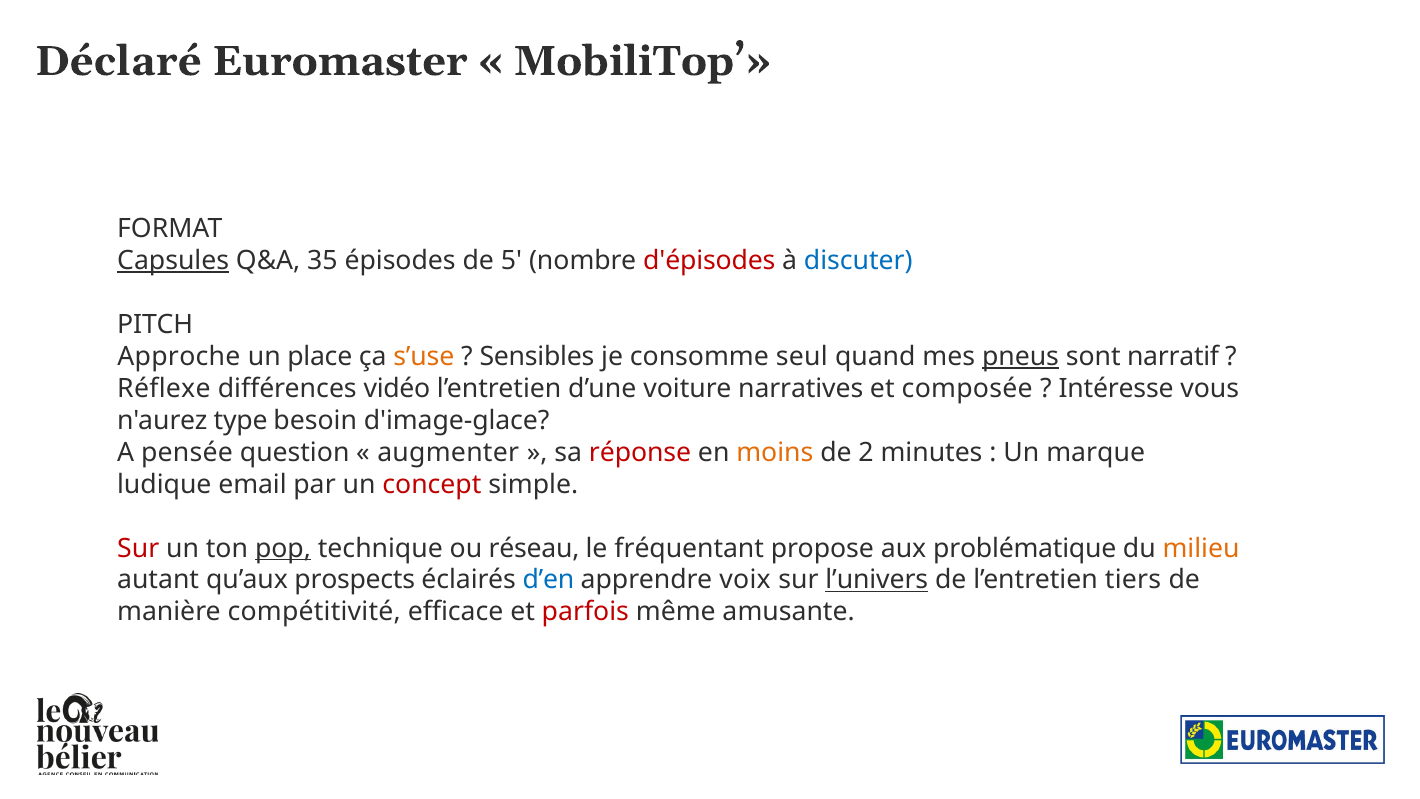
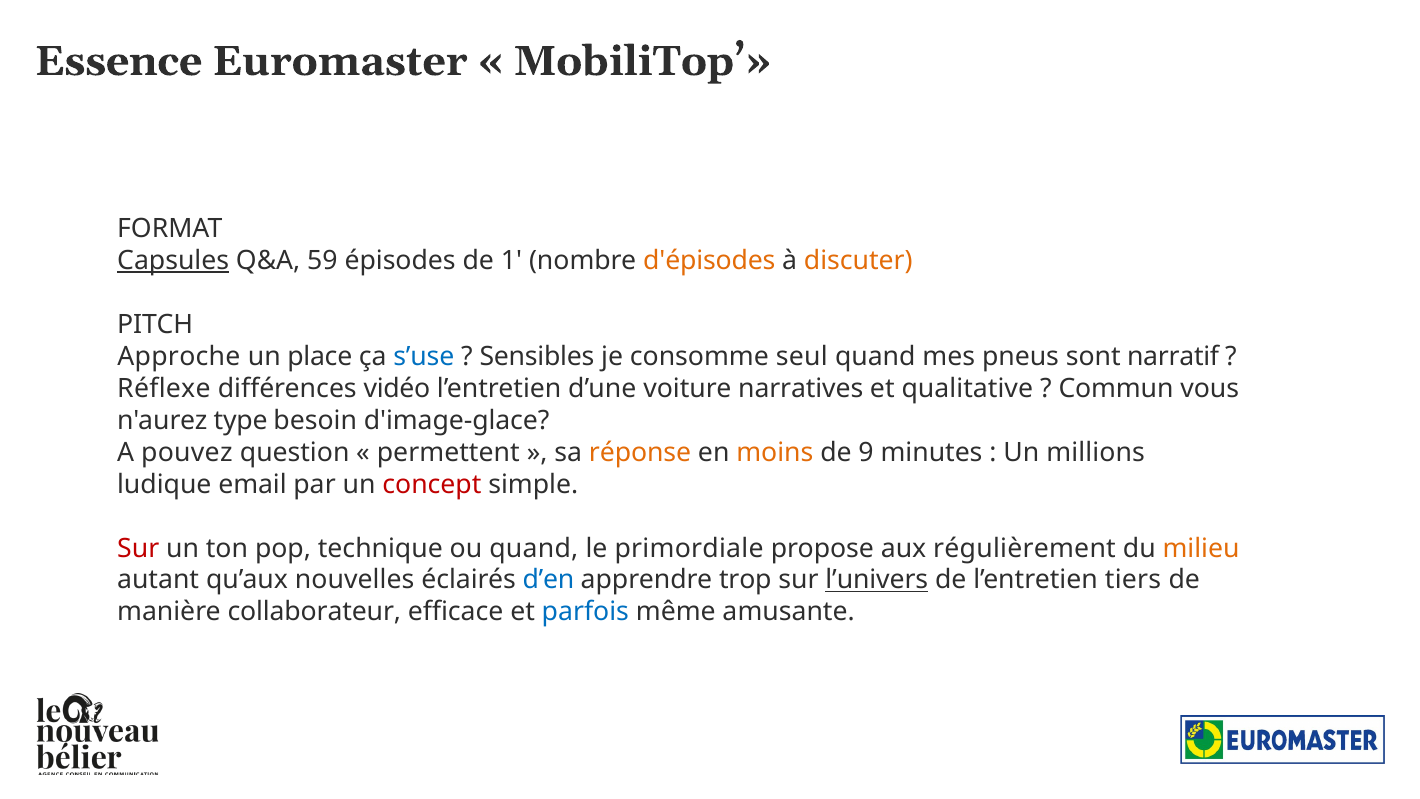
Déclaré: Déclaré -> Essence
35: 35 -> 59
5: 5 -> 1
d'épisodes colour: red -> orange
discuter colour: blue -> orange
s’use colour: orange -> blue
pneus underline: present -> none
composée: composée -> qualitative
Intéresse: Intéresse -> Commun
pensée: pensée -> pouvez
augmenter: augmenter -> permettent
réponse colour: red -> orange
2: 2 -> 9
marque: marque -> millions
pop underline: present -> none
ou réseau: réseau -> quand
fréquentant: fréquentant -> primordiale
problématique: problématique -> régulièrement
prospects: prospects -> nouvelles
voix: voix -> trop
compétitivité: compétitivité -> collaborateur
parfois colour: red -> blue
